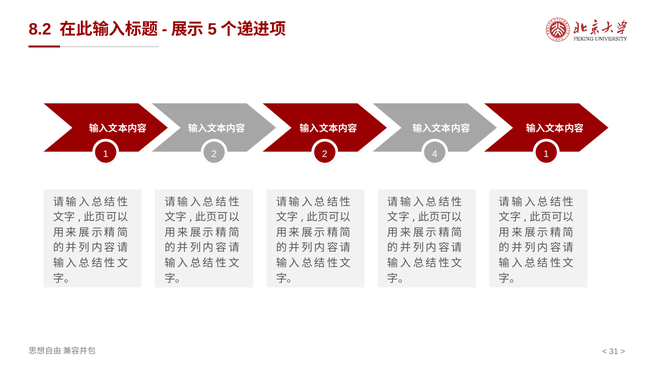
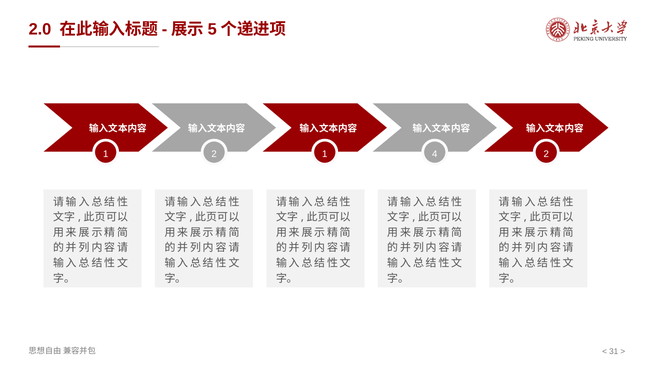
8.2: 8.2 -> 2.0
2 2: 2 -> 1
4 1: 1 -> 2
